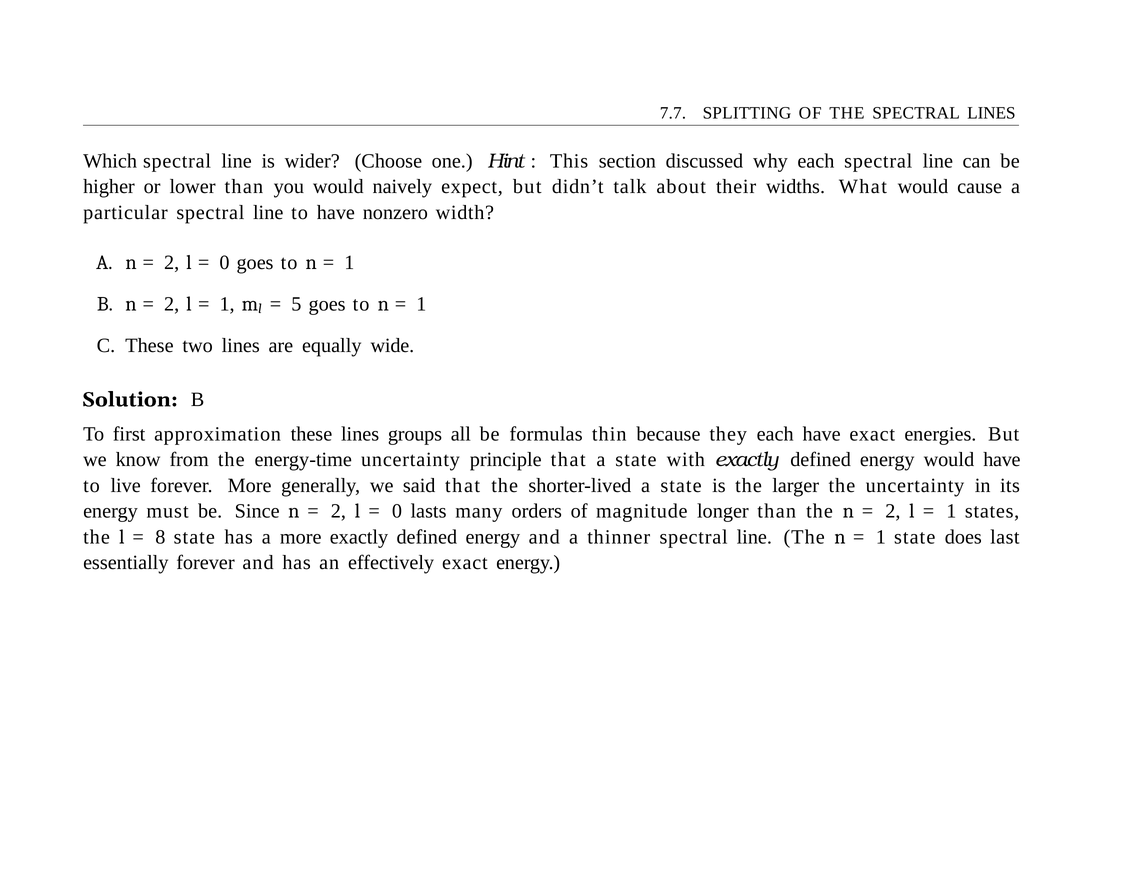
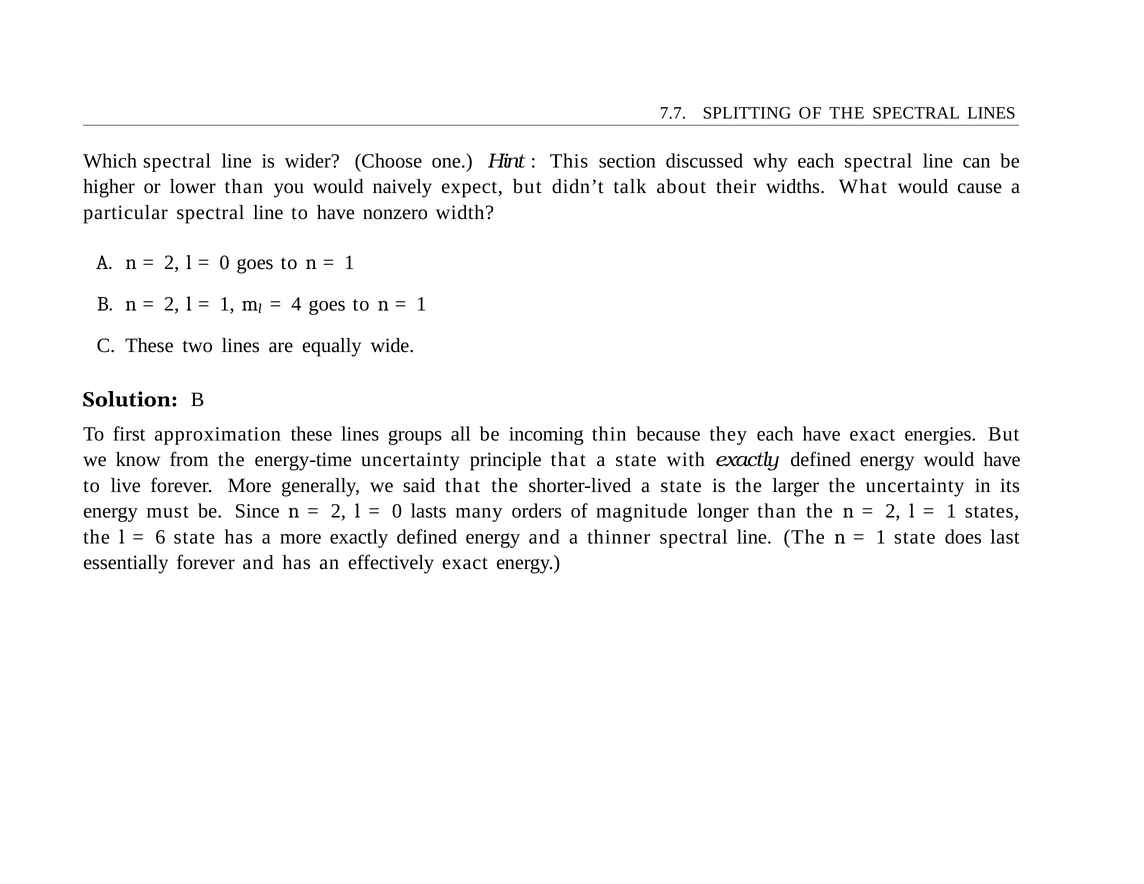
5: 5 -> 4
formulas: formulas -> incoming
8: 8 -> 6
